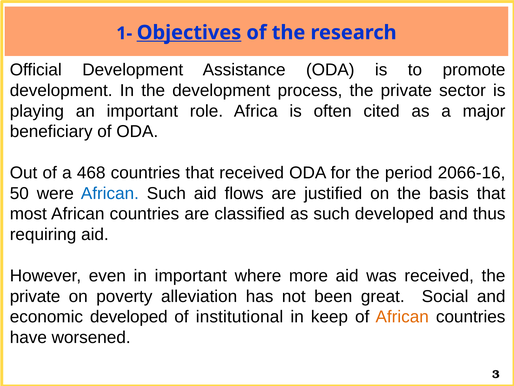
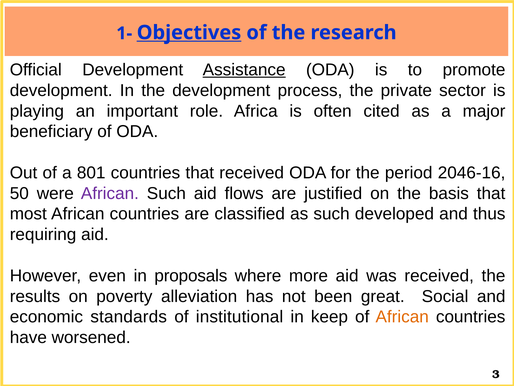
Assistance underline: none -> present
468: 468 -> 801
2066-16: 2066-16 -> 2046-16
African at (110, 193) colour: blue -> purple
in important: important -> proposals
private at (35, 296): private -> results
economic developed: developed -> standards
